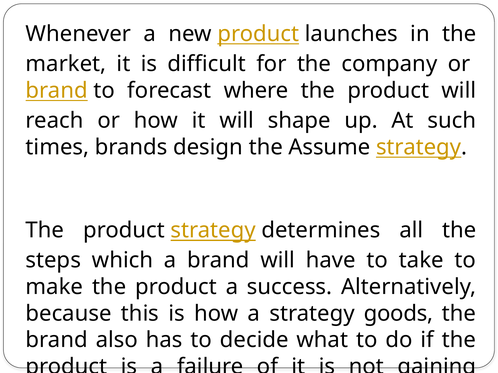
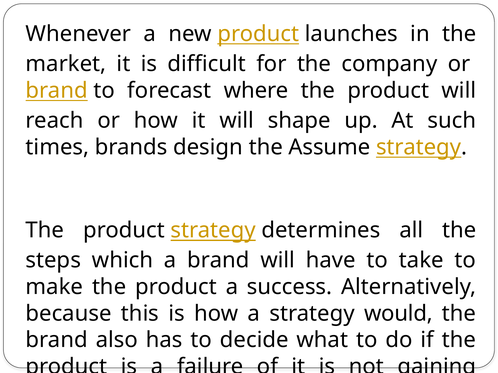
goods: goods -> would
